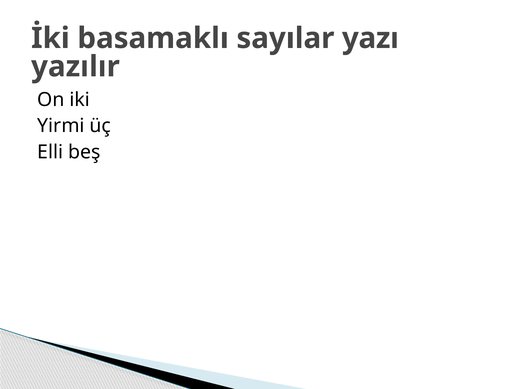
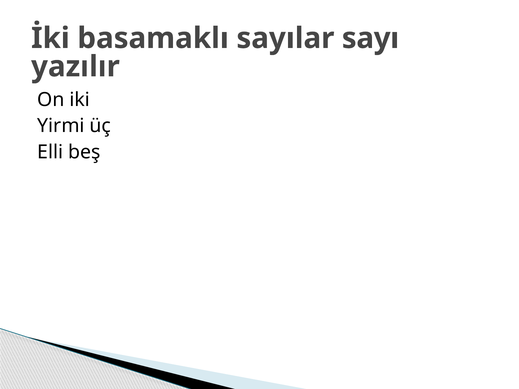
yazı: yazı -> sayı
